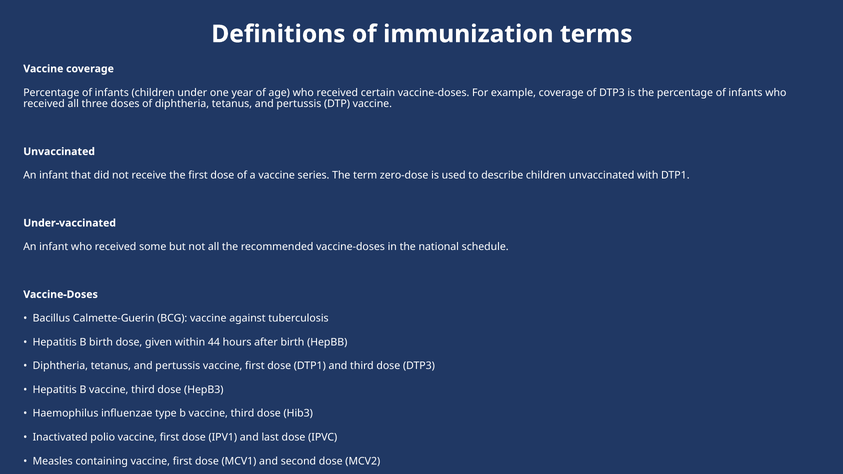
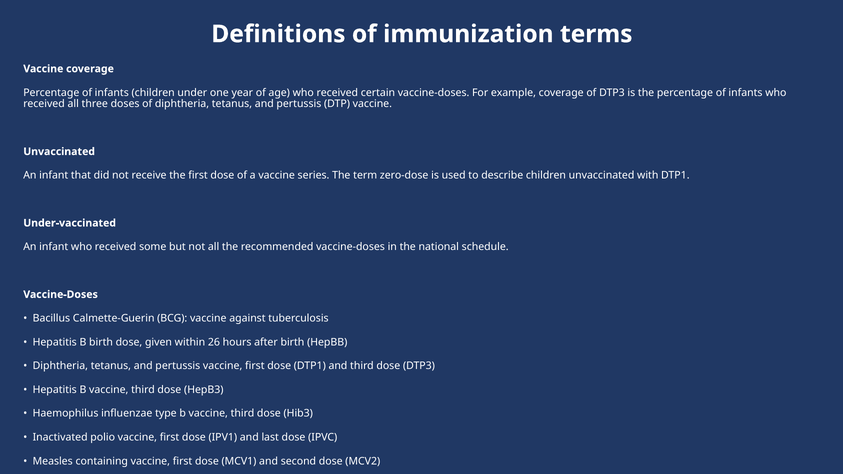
44: 44 -> 26
